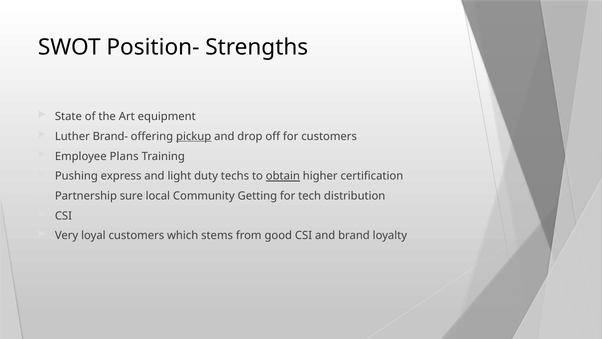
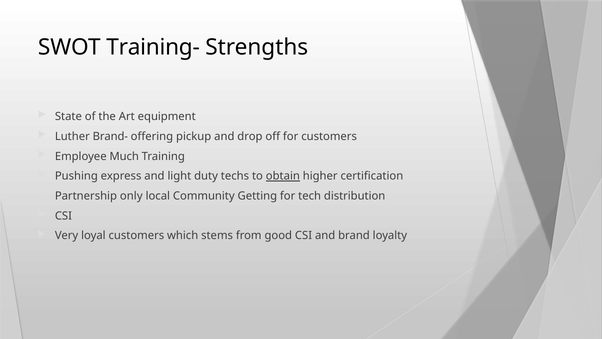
Position-: Position- -> Training-
pickup underline: present -> none
Plans: Plans -> Much
sure: sure -> only
